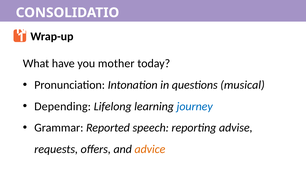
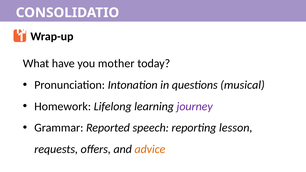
Depending: Depending -> Homework
journey colour: blue -> purple
advise: advise -> lesson
